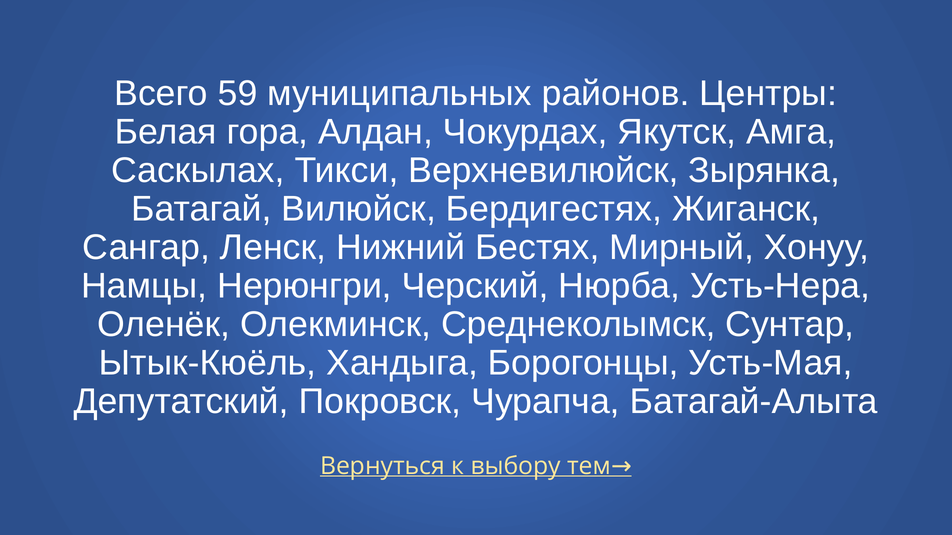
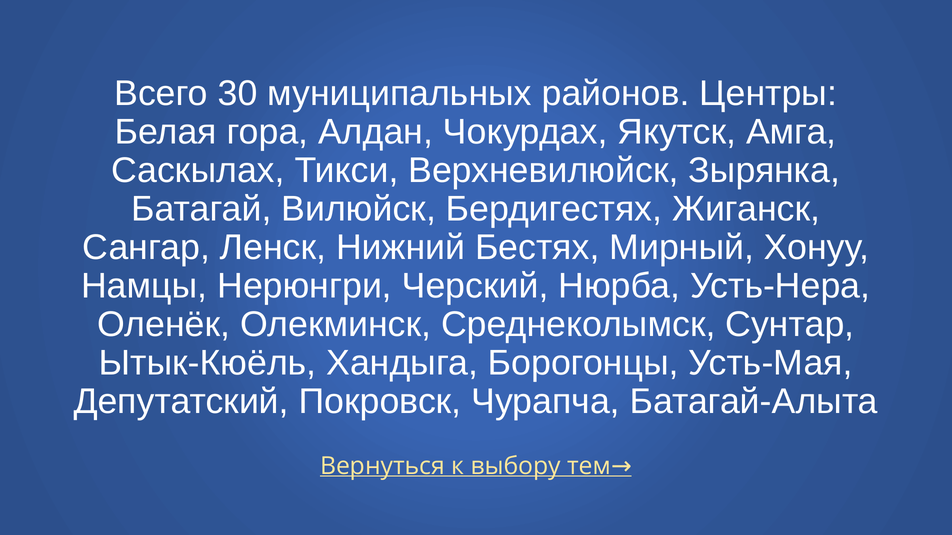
59: 59 -> 30
